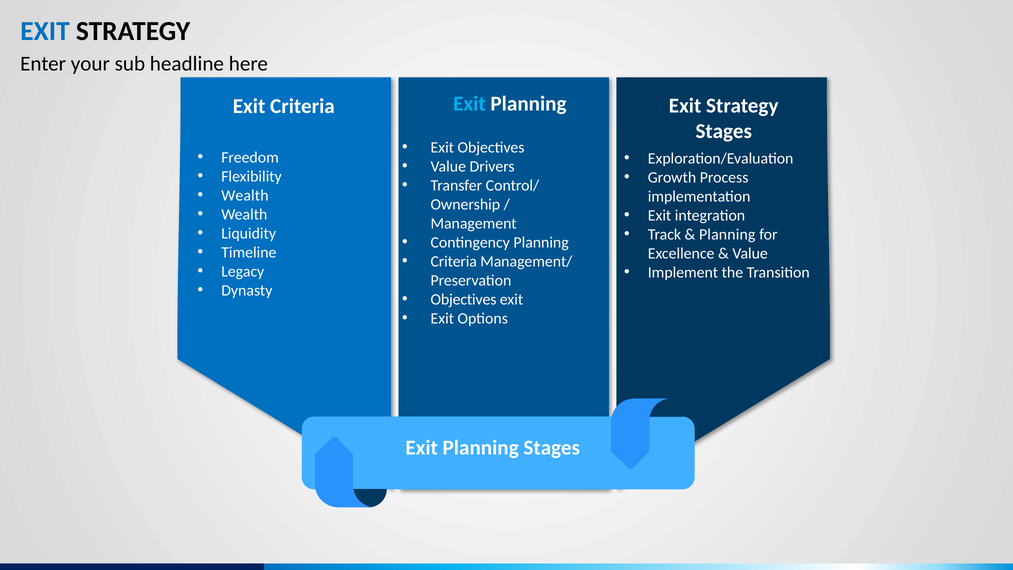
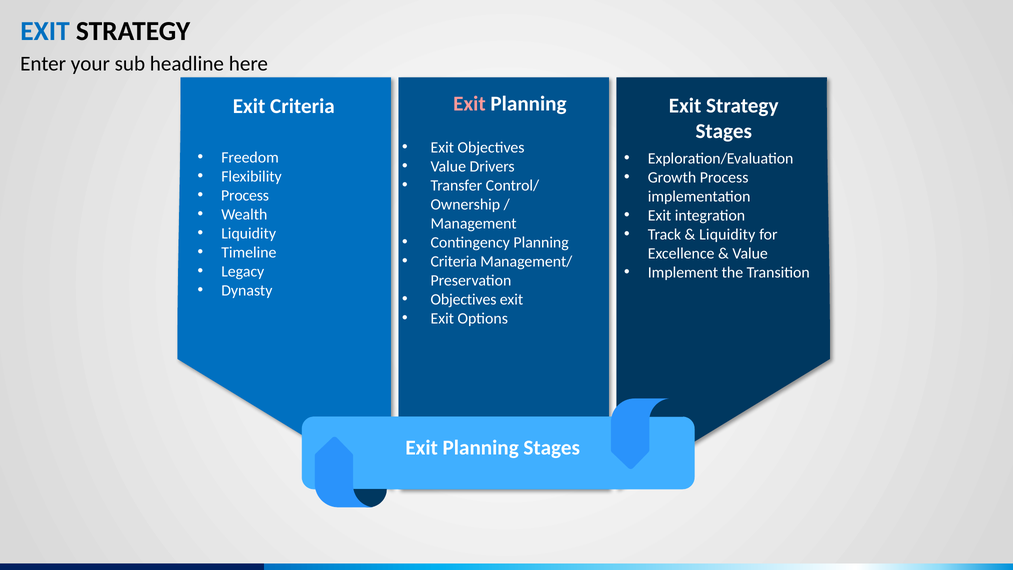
Exit at (469, 104) colour: light blue -> pink
Wealth at (245, 195): Wealth -> Process
Planning at (727, 234): Planning -> Liquidity
